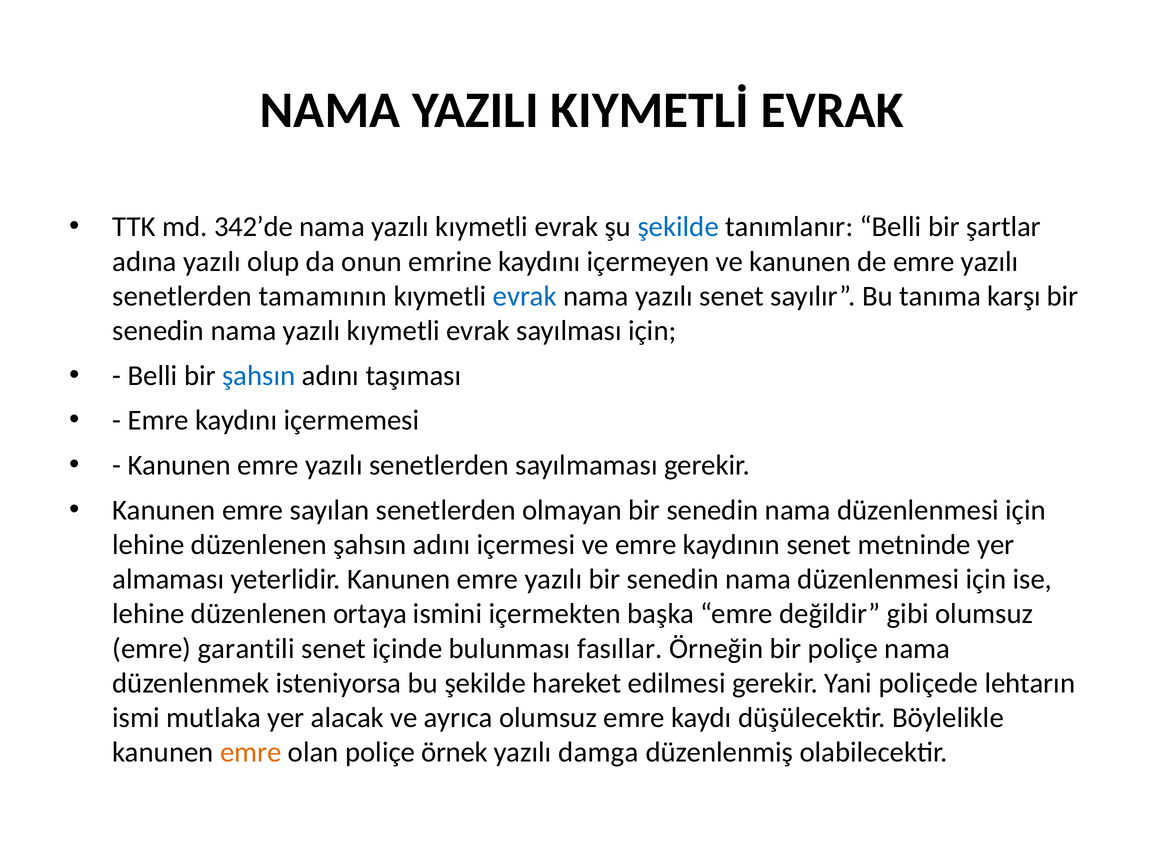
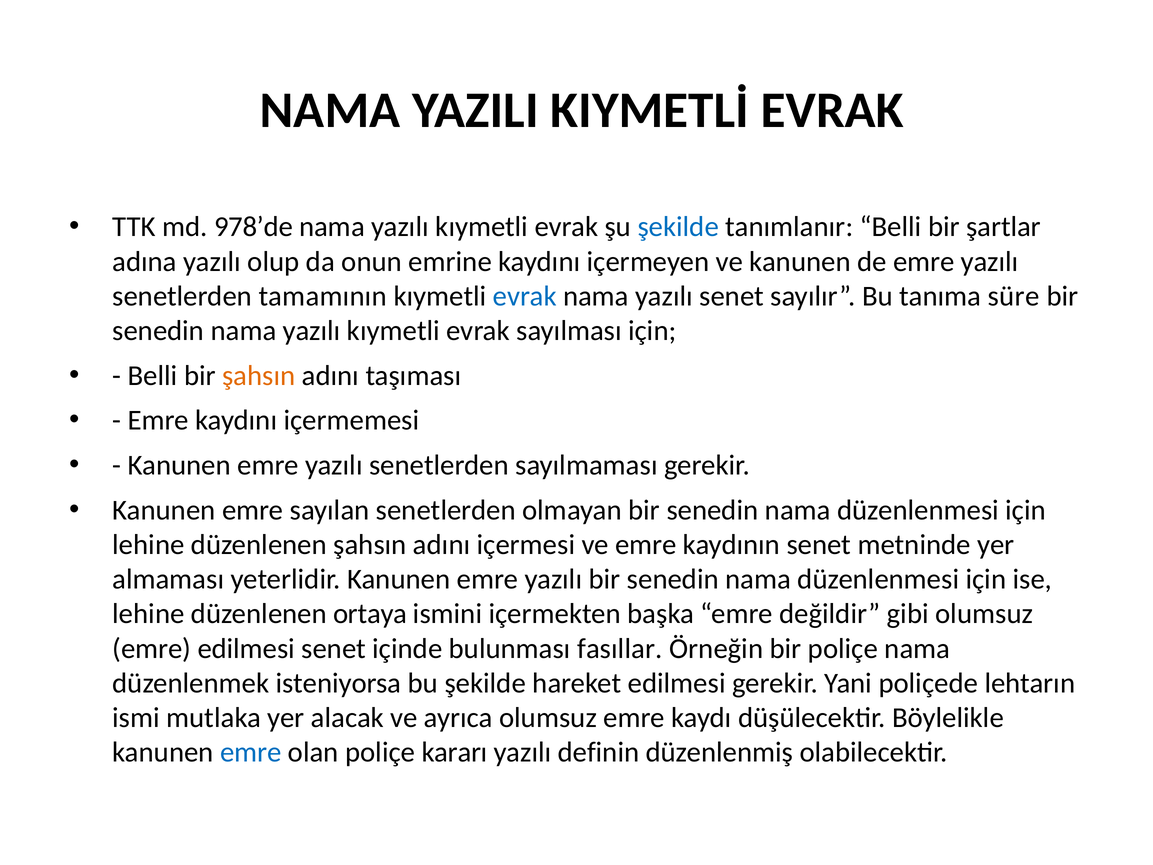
342’de: 342’de -> 978’de
karşı: karşı -> süre
şahsın at (259, 375) colour: blue -> orange
emre garantili: garantili -> edilmesi
emre at (251, 752) colour: orange -> blue
örnek: örnek -> kararı
damga: damga -> definin
